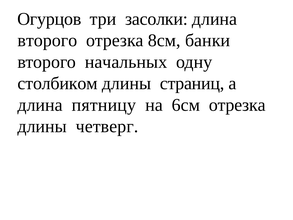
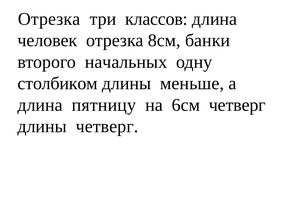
Огурцов at (49, 19): Огурцов -> Отрезка
засолки: засолки -> классов
второго at (47, 40): второго -> человек
страниц: страниц -> меньше
6см отрезка: отрезка -> четверг
